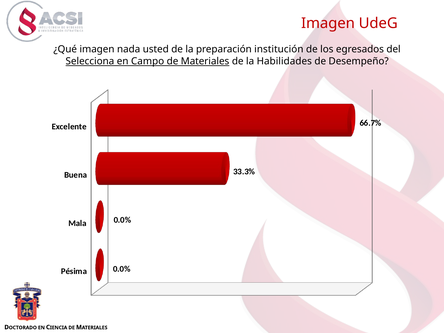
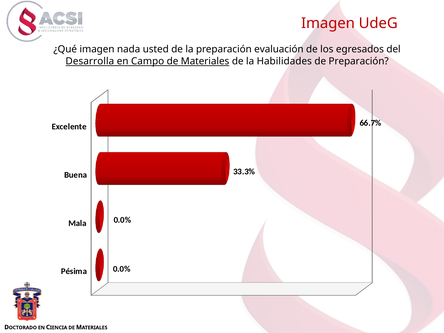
institución: institución -> evaluación
Selecciona: Selecciona -> Desarrolla
de Desempeño: Desempeño -> Preparación
